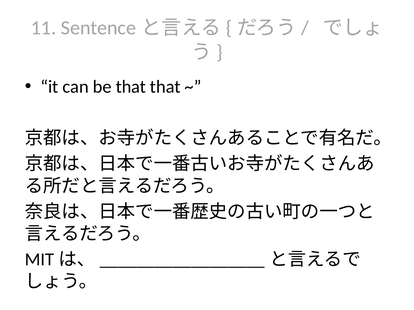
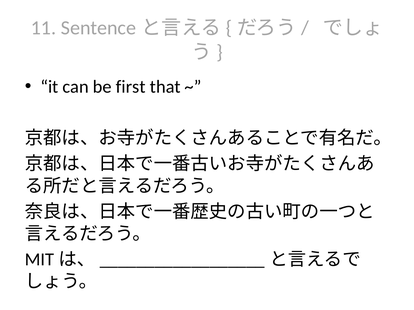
be that: that -> first
